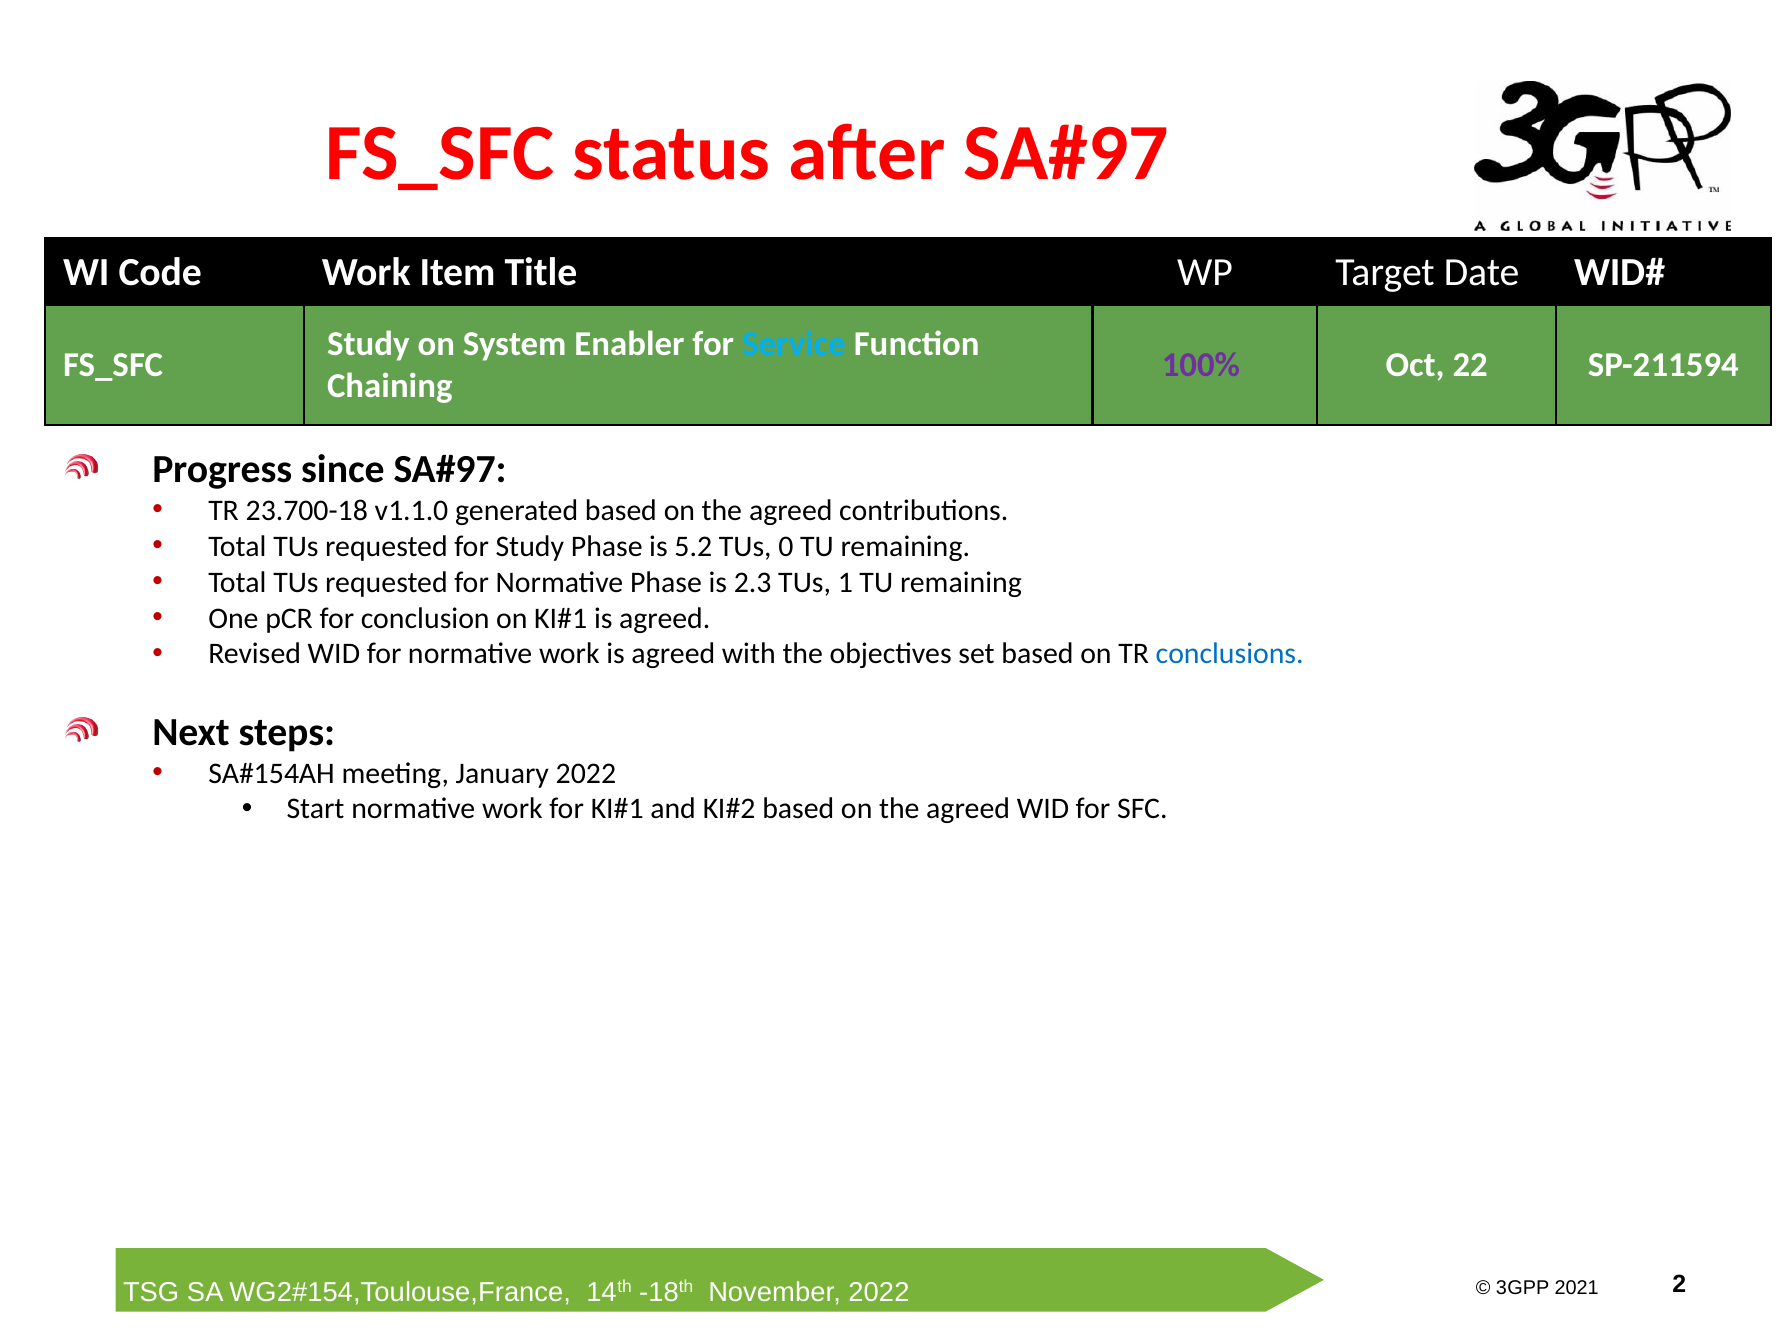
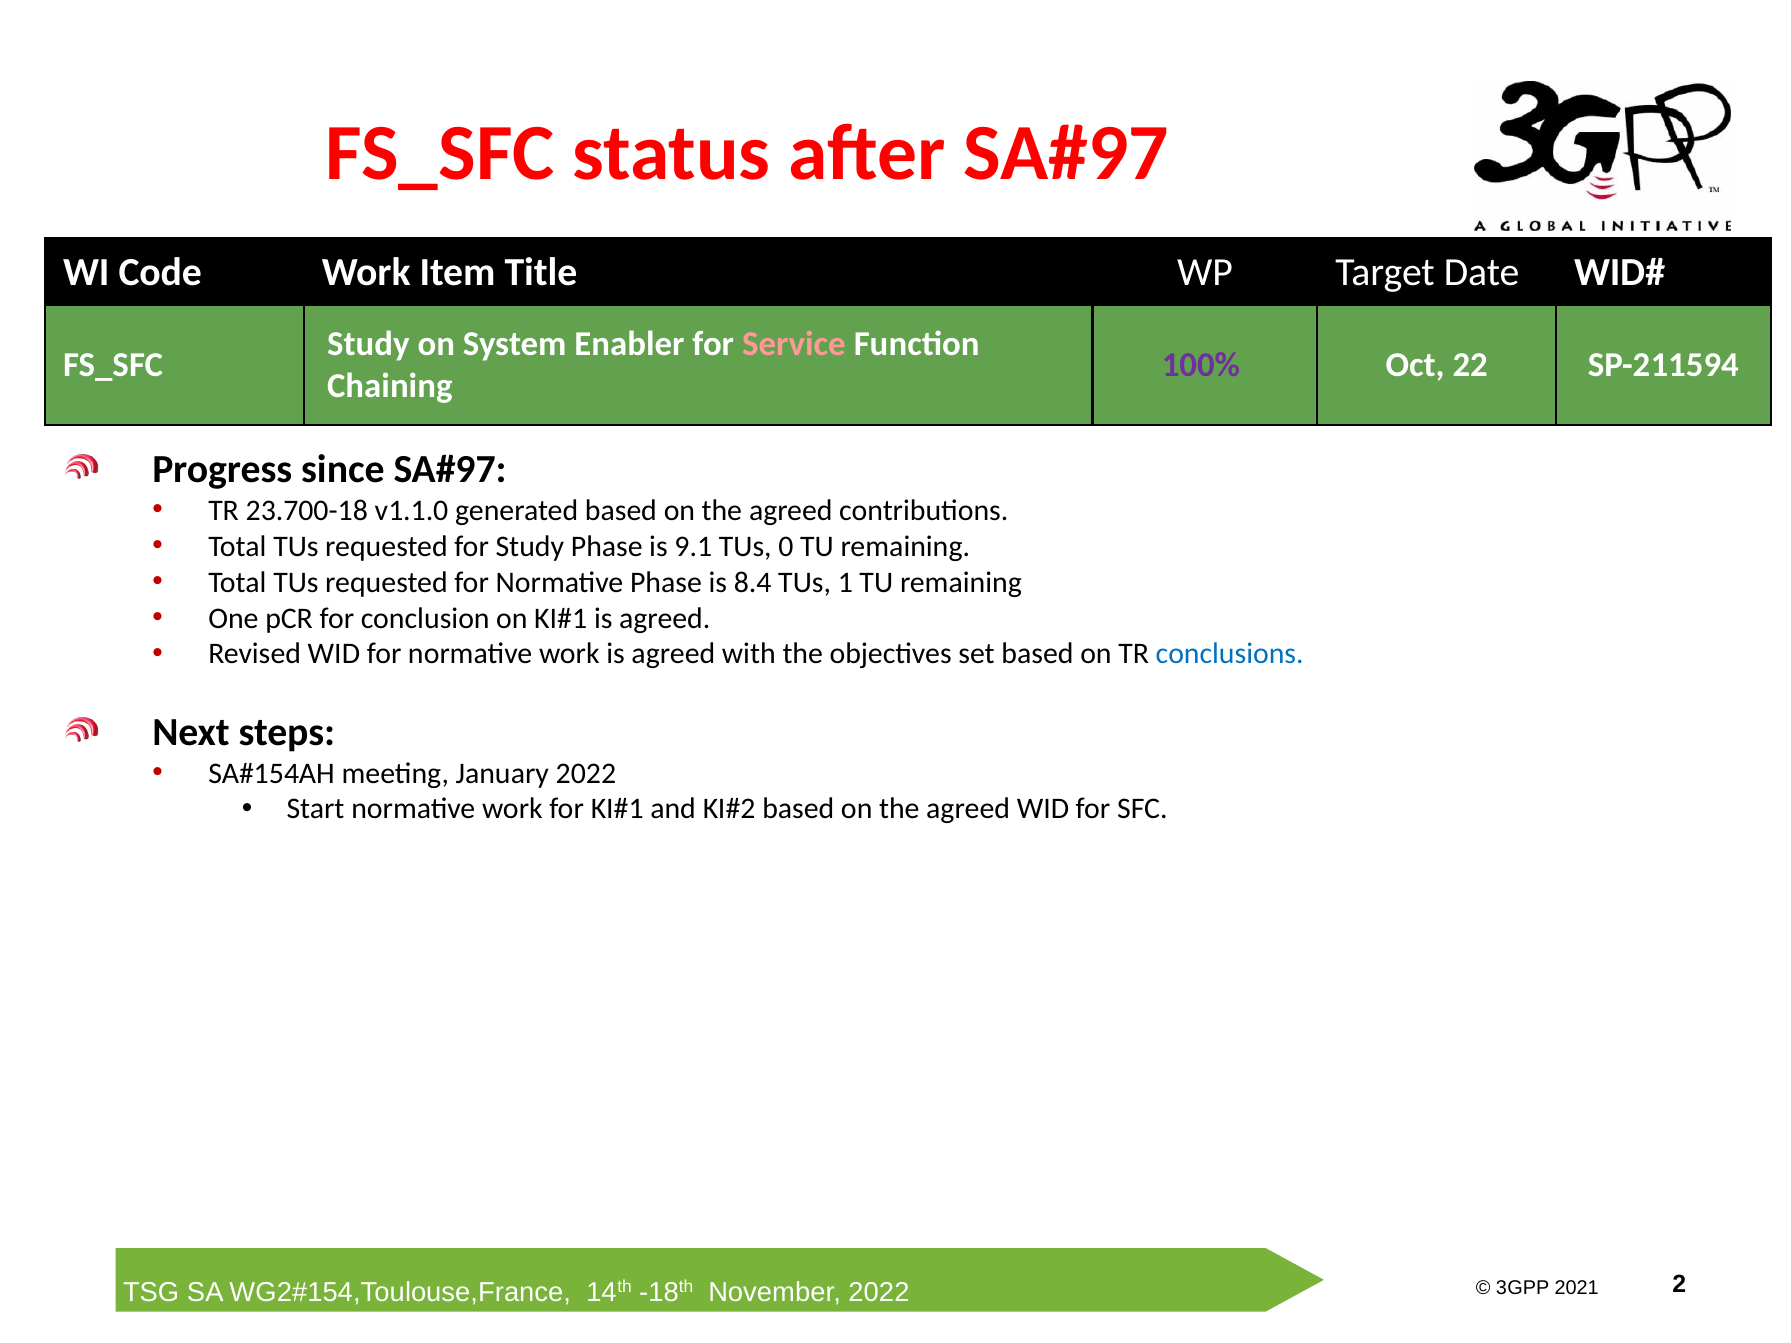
Service colour: light blue -> pink
5.2: 5.2 -> 9.1
2.3: 2.3 -> 8.4
